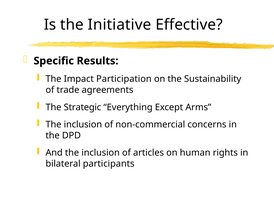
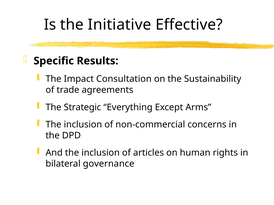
Participation: Participation -> Consultation
participants: participants -> governance
